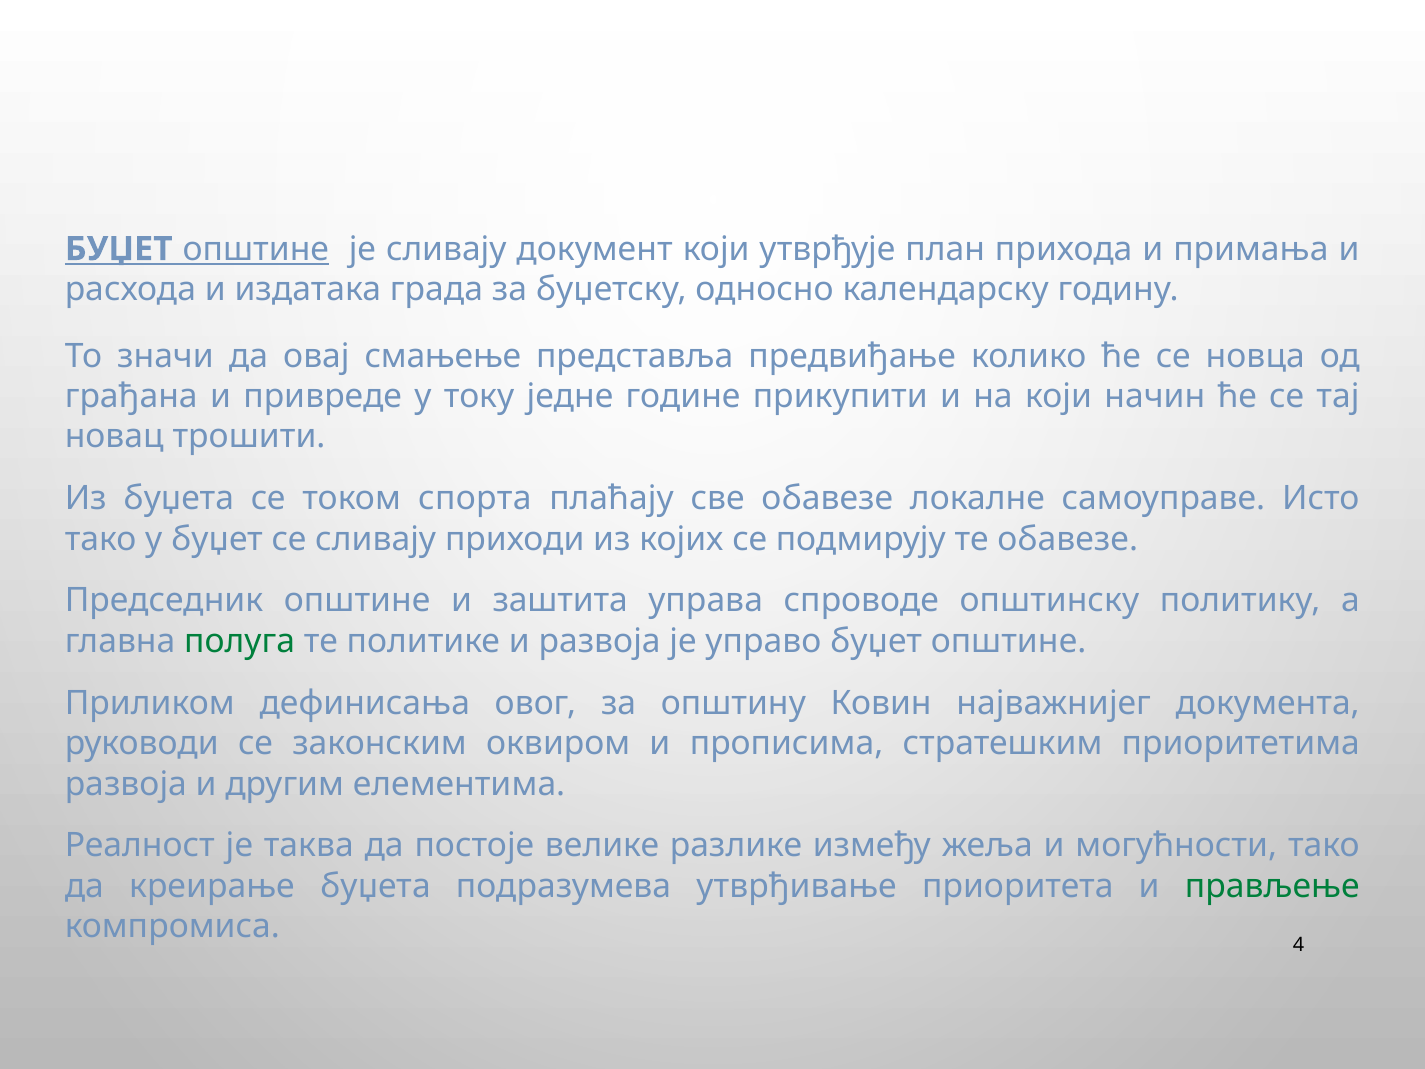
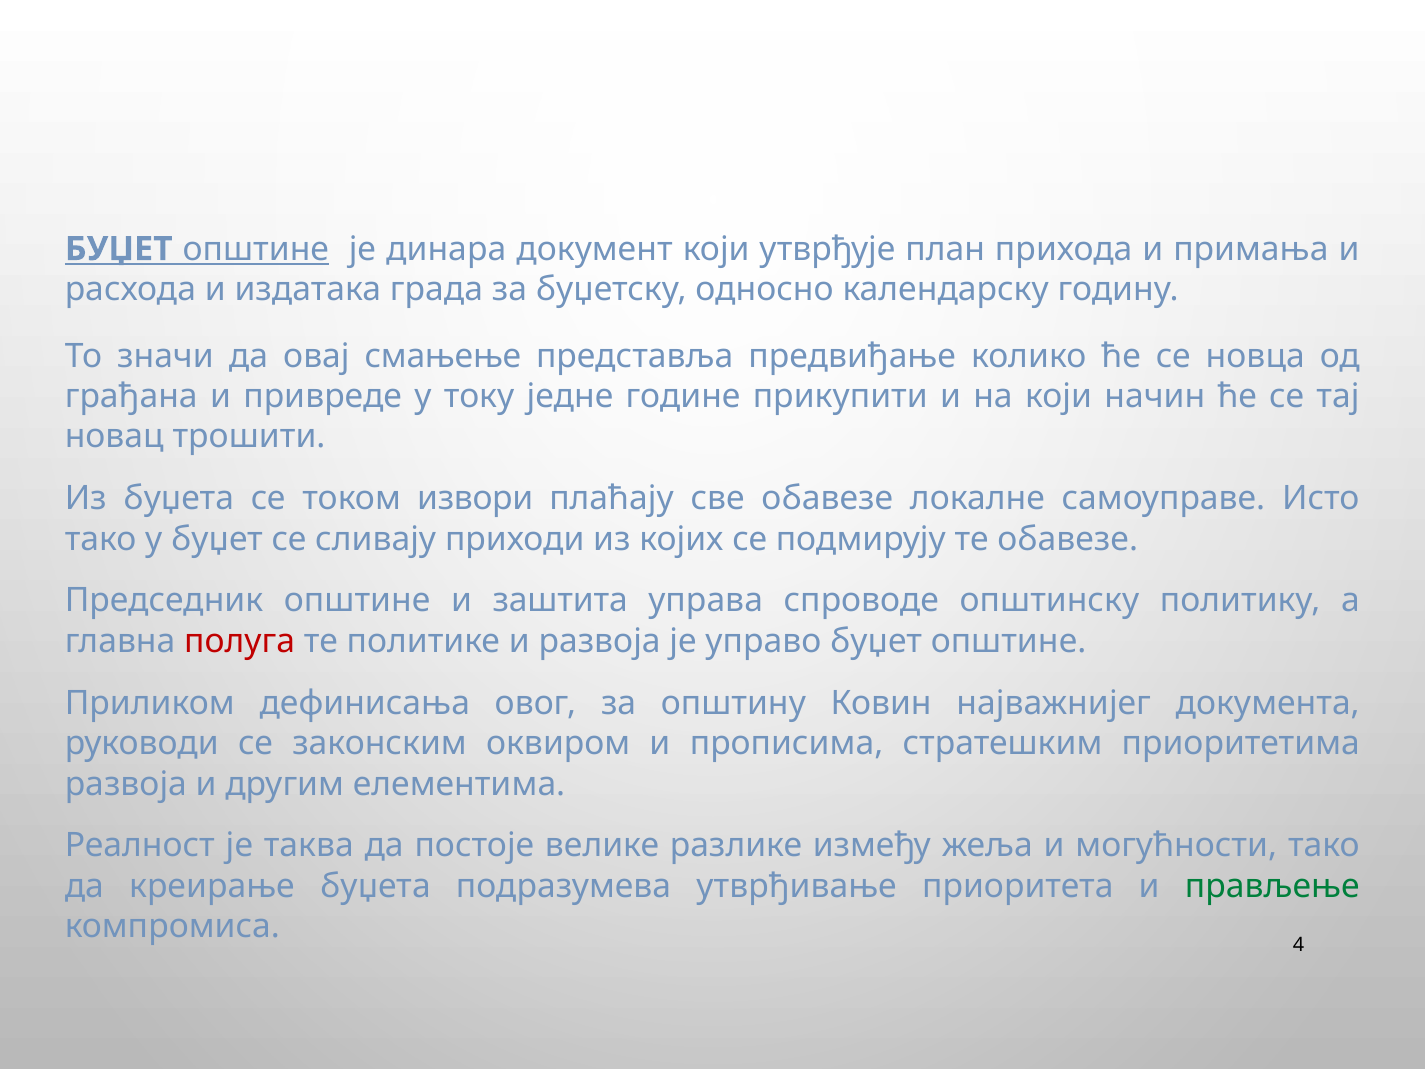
је сливају: сливају -> динара
спорта: спорта -> извори
полуга colour: green -> red
